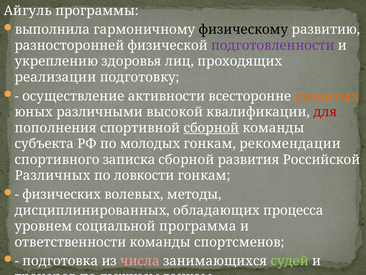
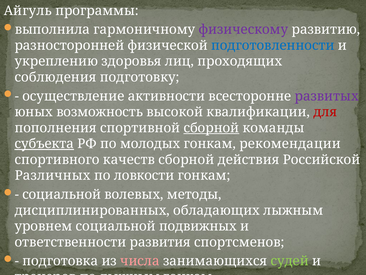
физическому colour: black -> purple
подготовленности colour: purple -> blue
реализации: реализации -> соблюдения
развитых colour: orange -> purple
различными: различными -> возможность
субъекта underline: none -> present
записка: записка -> качеств
развития: развития -> действия
физических at (62, 194): физических -> социальной
обладающих процесса: процесса -> лыжным
программа: программа -> подвижных
ответственности команды: команды -> развития
